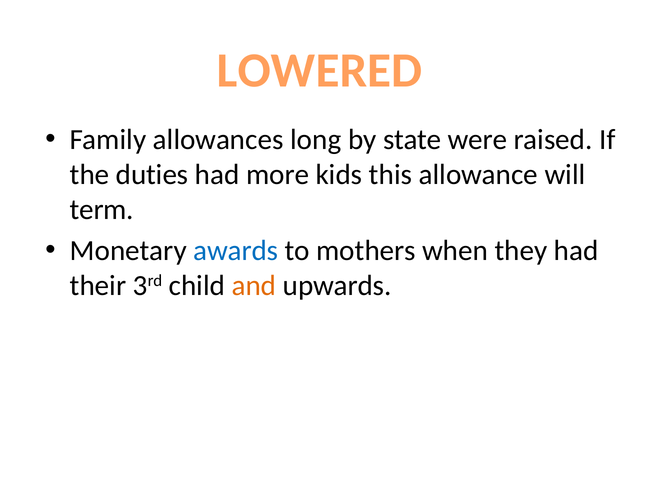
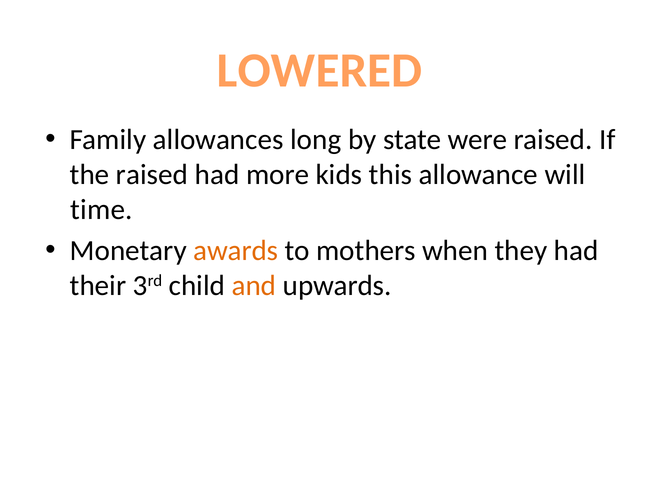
the duties: duties -> raised
term: term -> time
awards colour: blue -> orange
